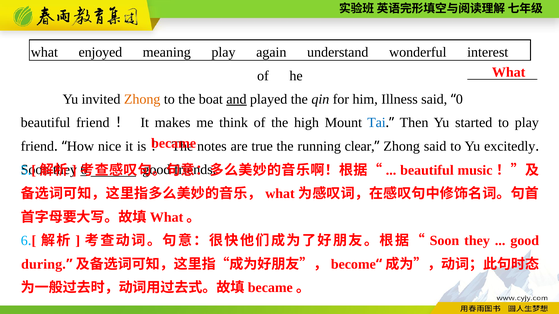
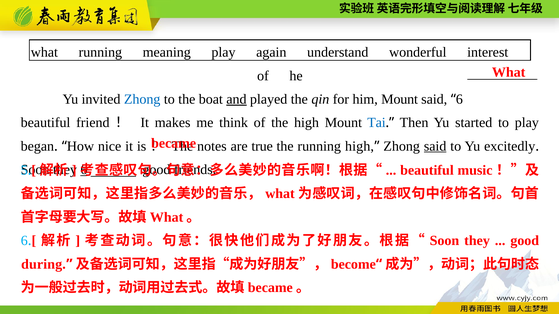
what enjoyed: enjoyed -> running
Zhong at (142, 99) colour: orange -> blue
him Illness: Illness -> Mount
0 at (459, 99): 0 -> 6
friend at (37, 146): friend -> began
running clear: clear -> high
said at (435, 146) underline: none -> present
